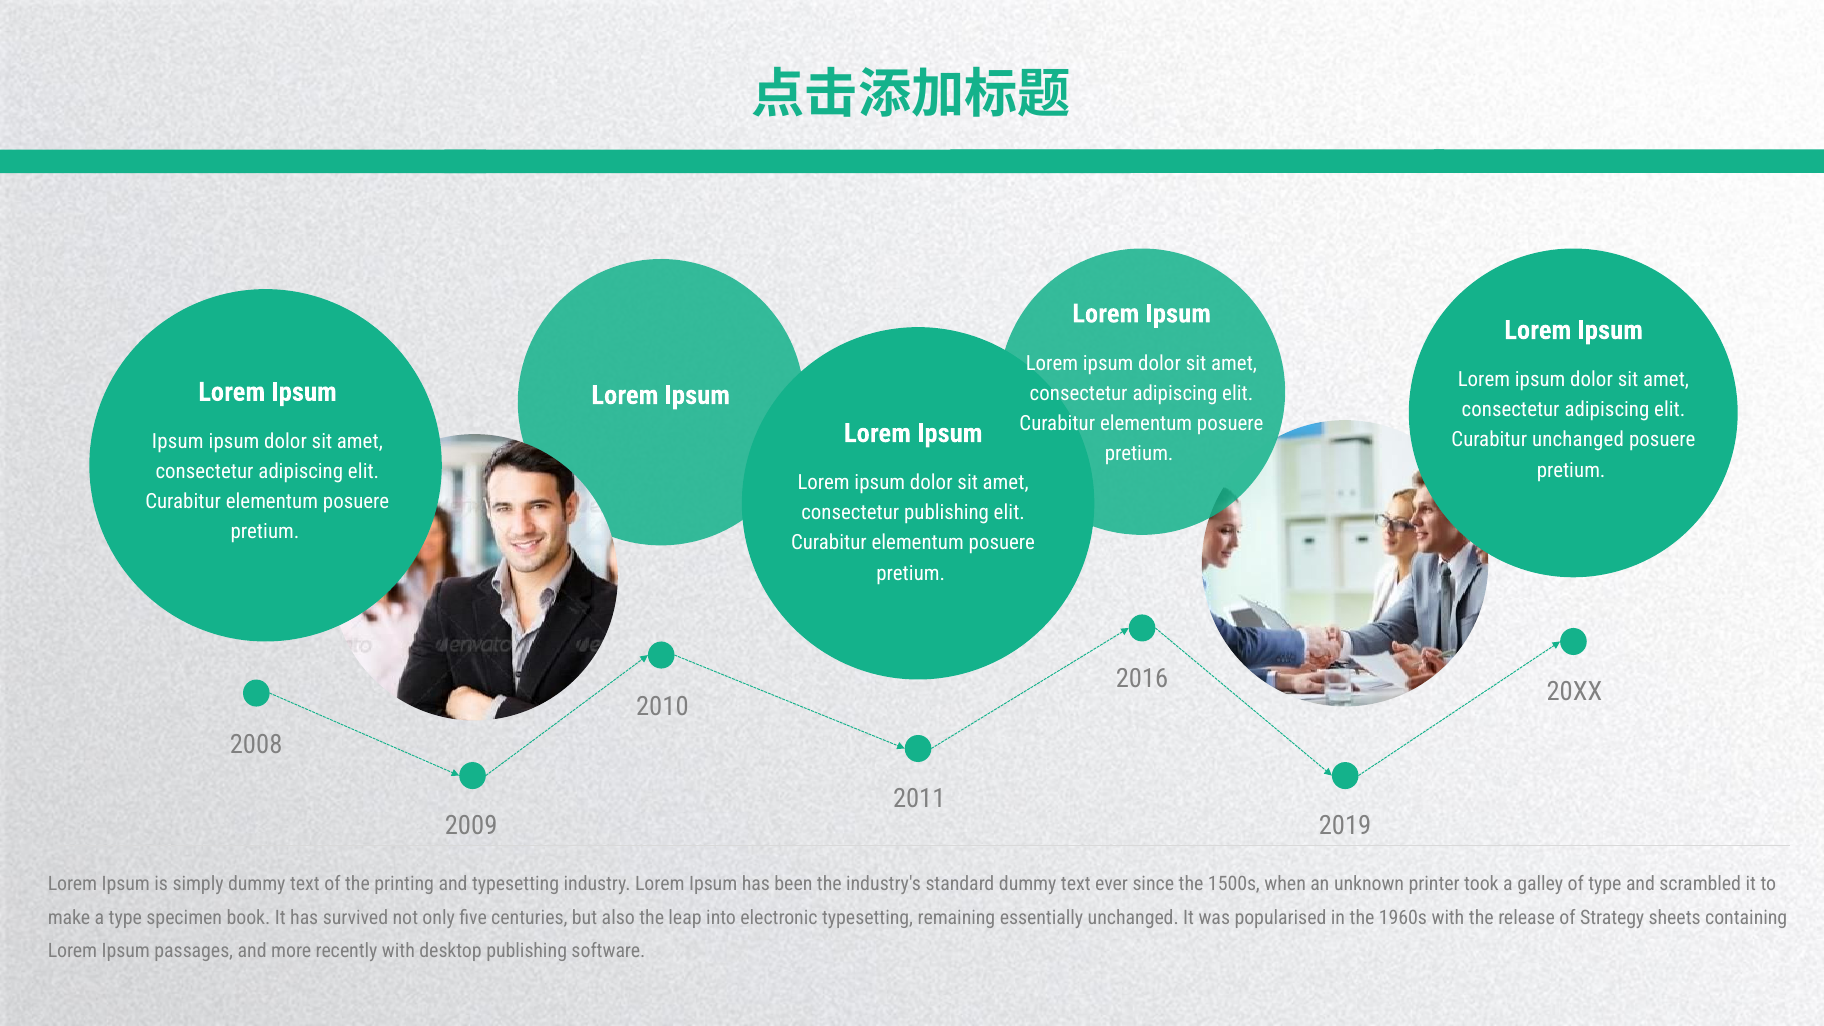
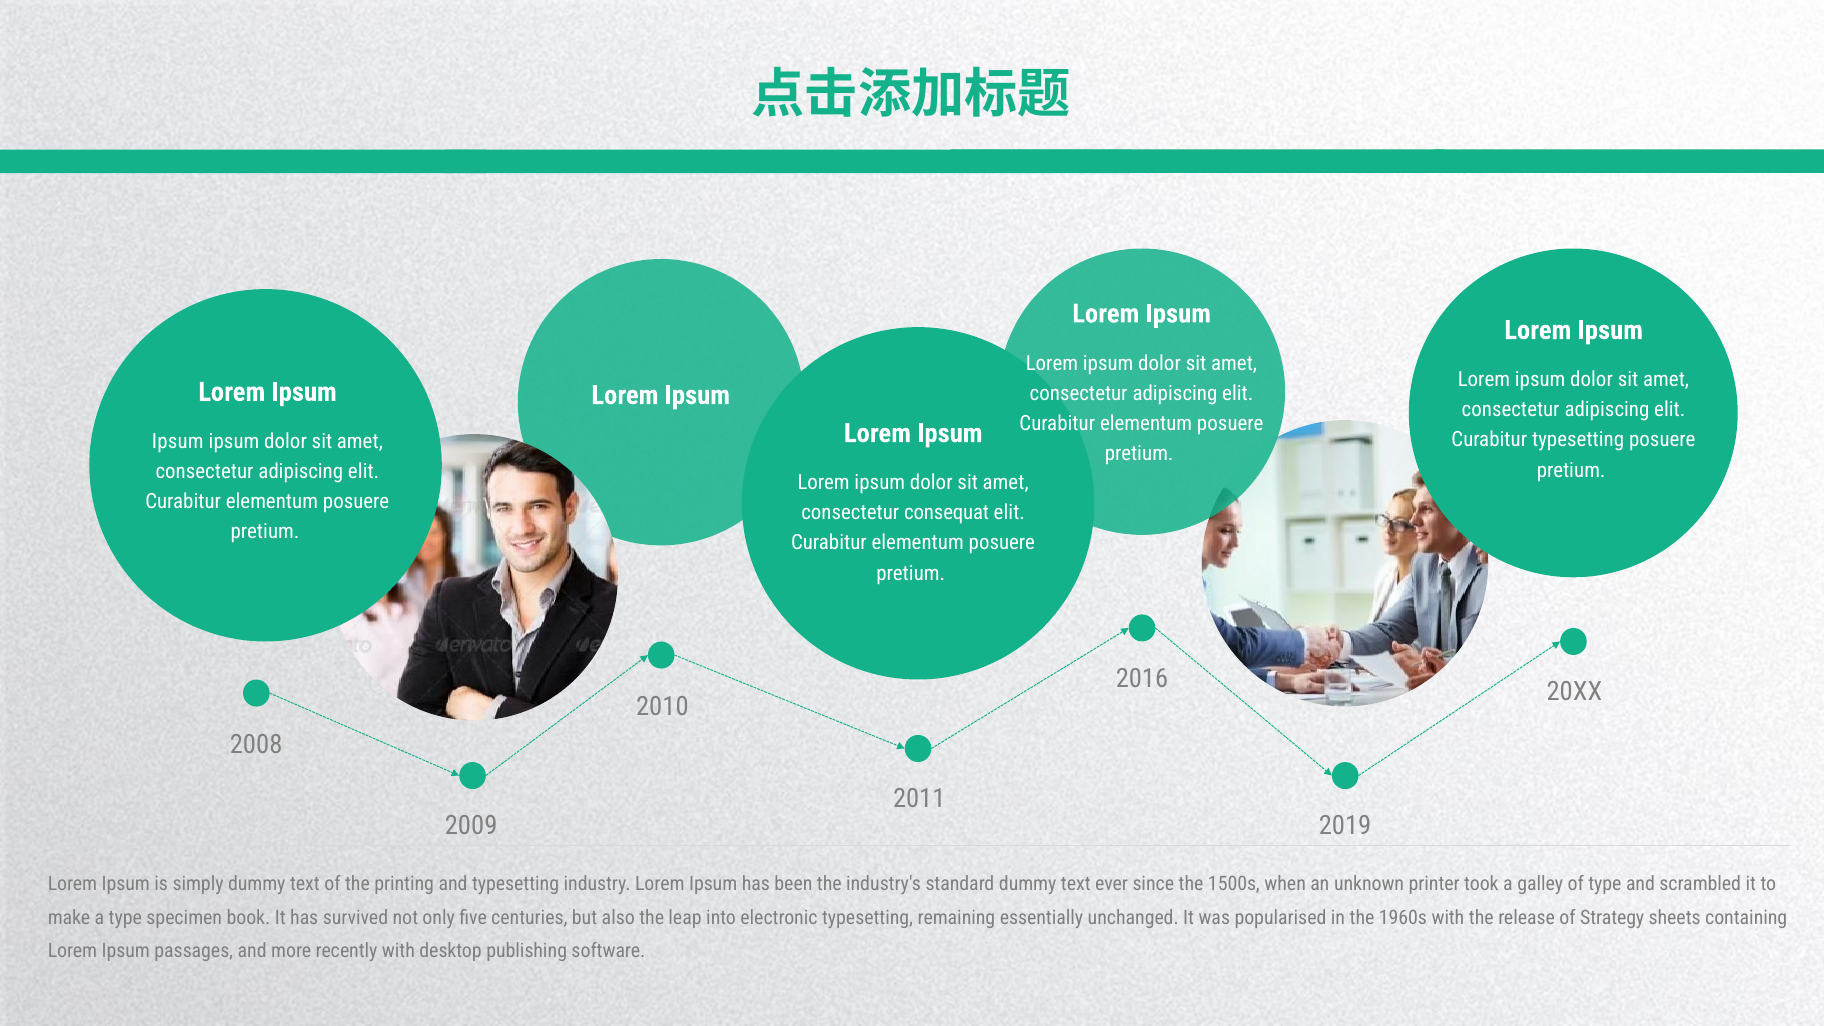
Curabitur unchanged: unchanged -> typesetting
consectetur publishing: publishing -> consequat
